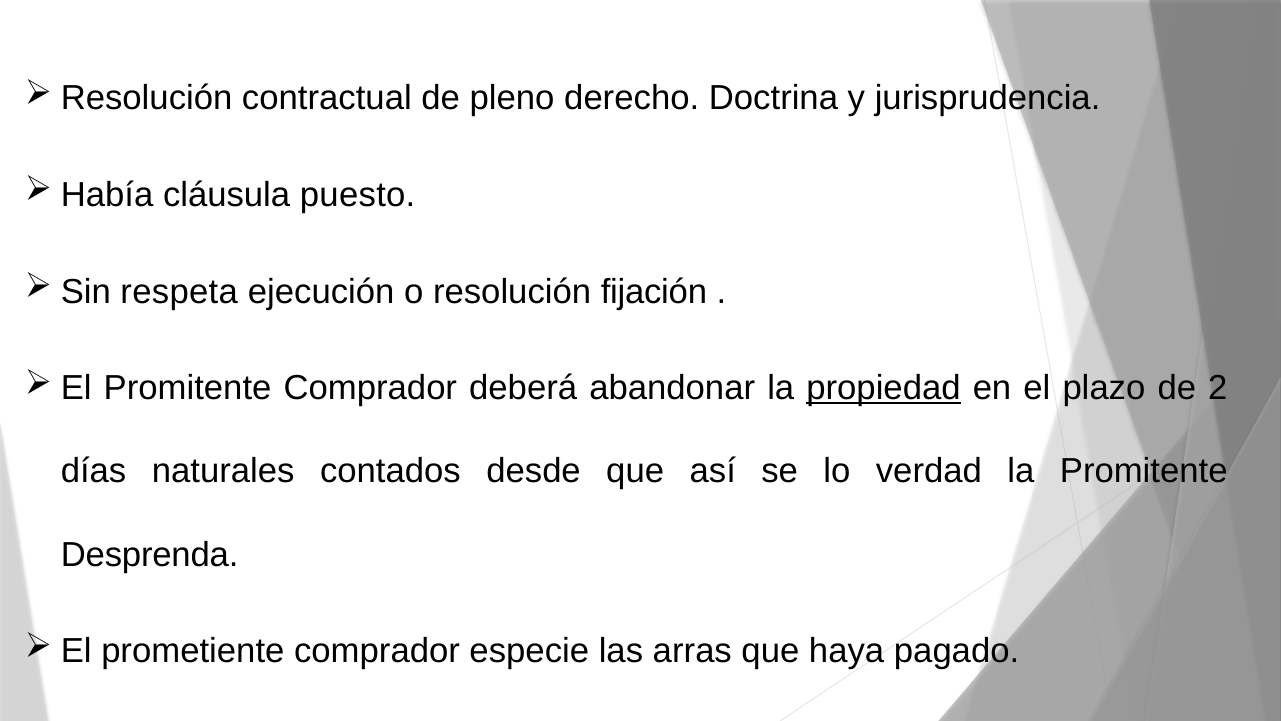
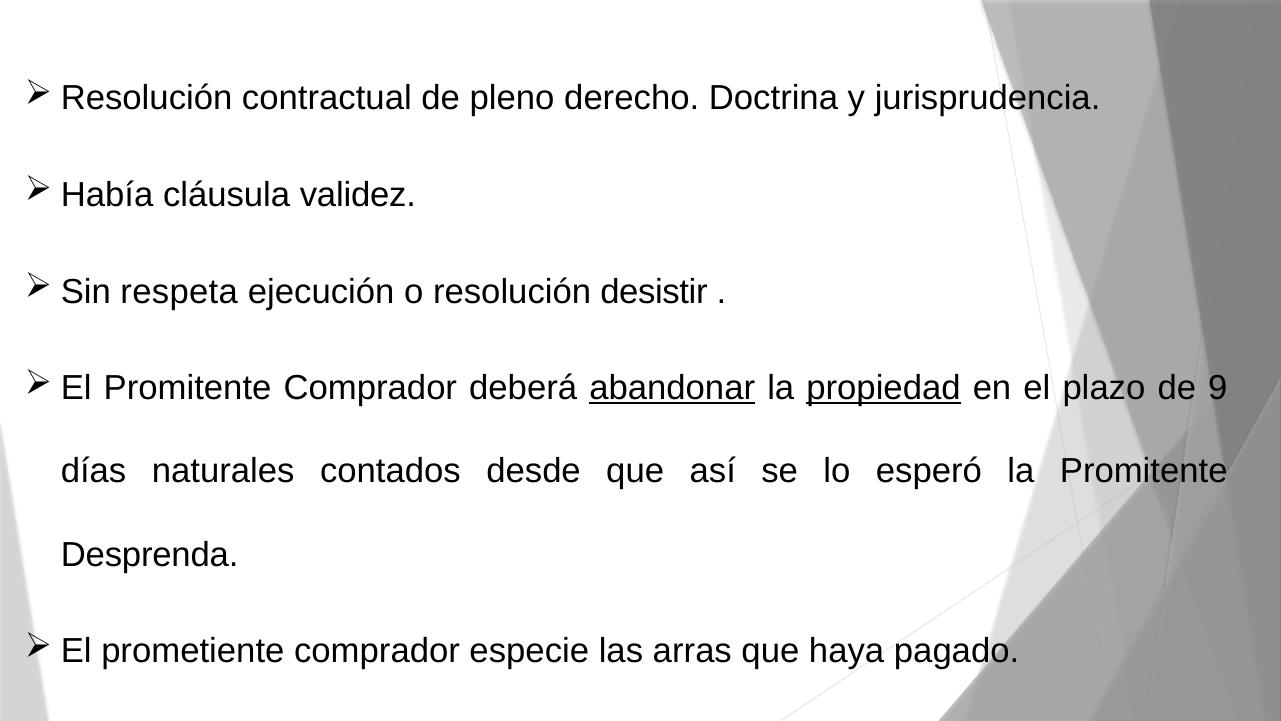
puesto: puesto -> validez
fijación: fijación -> desistir
abandonar underline: none -> present
2: 2 -> 9
verdad: verdad -> esperó
